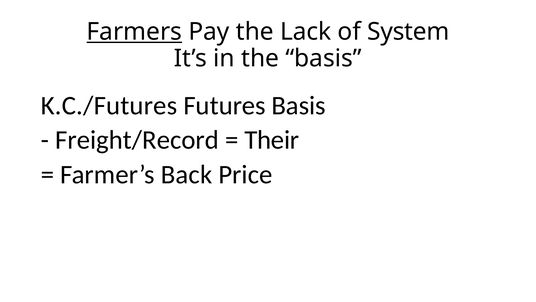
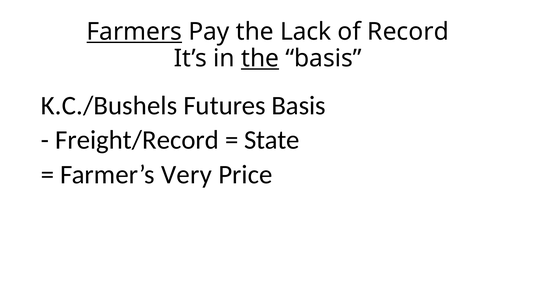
System: System -> Record
the at (260, 58) underline: none -> present
K.C./Futures: K.C./Futures -> K.C./Bushels
Their: Their -> State
Back: Back -> Very
